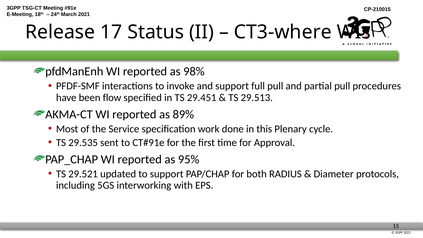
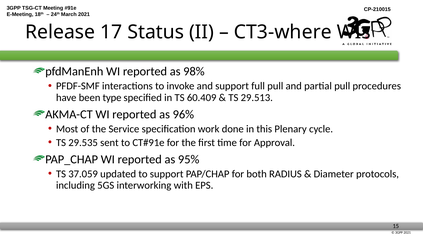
flow: flow -> type
29.451: 29.451 -> 60.409
89%: 89% -> 96%
29.521: 29.521 -> 37.059
